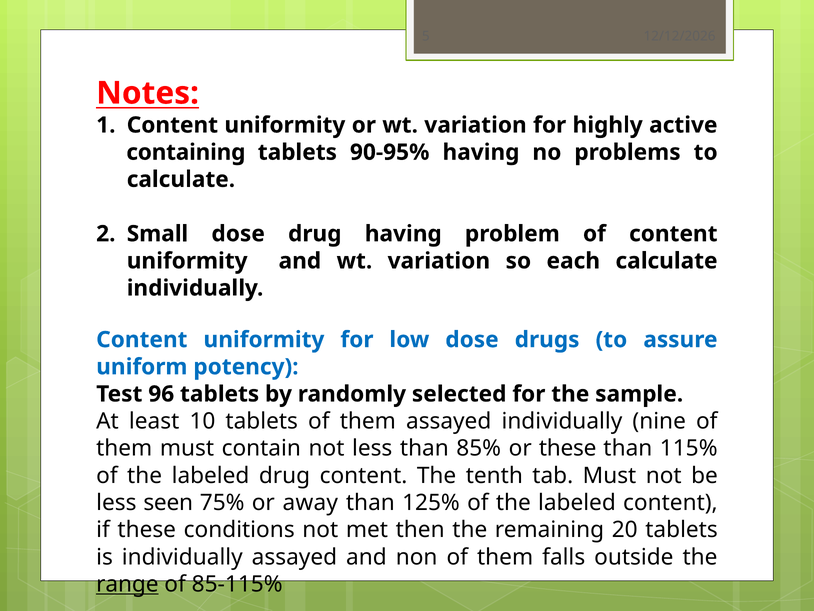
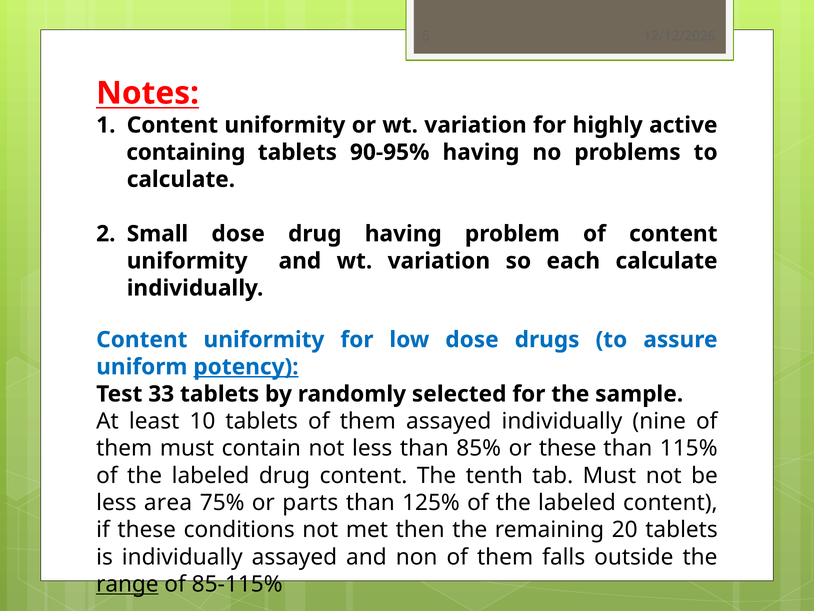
potency underline: none -> present
96: 96 -> 33
seen: seen -> area
away: away -> parts
